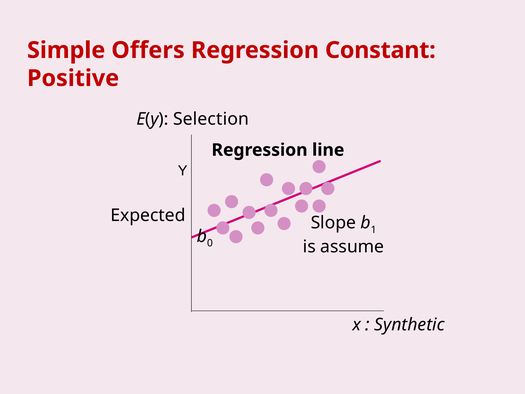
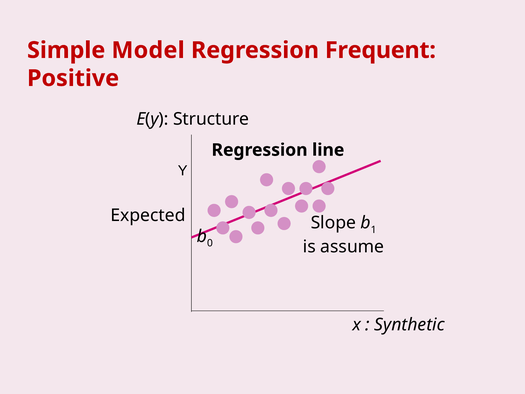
Offers: Offers -> Model
Constant: Constant -> Frequent
Selection: Selection -> Structure
